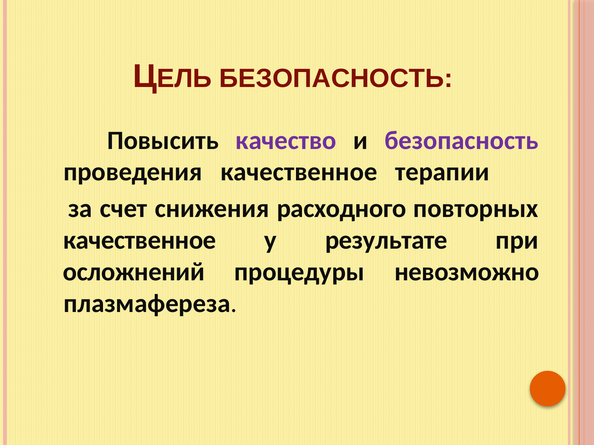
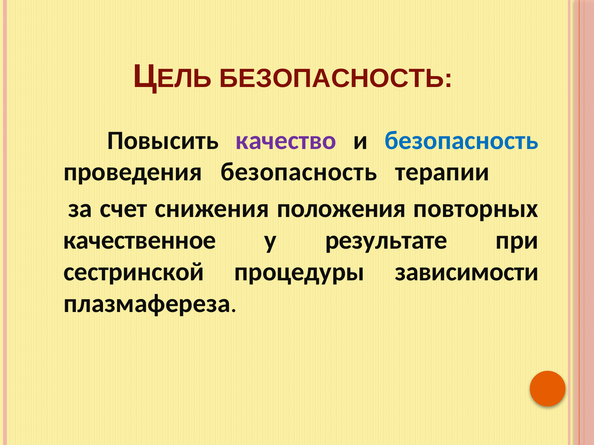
безопасность at (462, 140) colour: purple -> blue
проведения качественное: качественное -> безопасность
расходного: расходного -> положения
осложнений: осложнений -> сестринской
невозможно: невозможно -> зависимости
